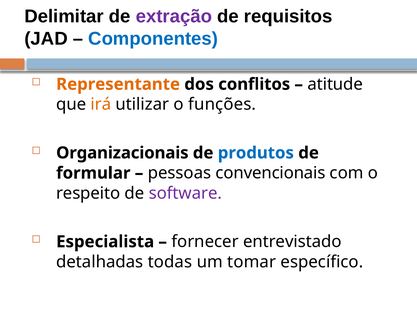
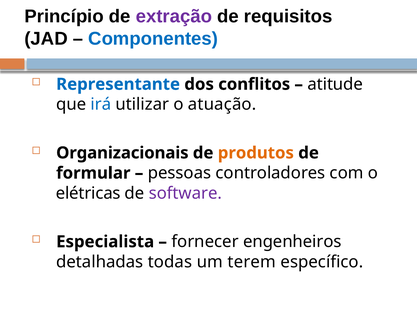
Delimitar: Delimitar -> Princípio
Representante colour: orange -> blue
irá colour: orange -> blue
funções: funções -> atuação
produtos colour: blue -> orange
convencionais: convencionais -> controladores
respeito: respeito -> elétricas
entrevistado: entrevistado -> engenheiros
tomar: tomar -> terem
